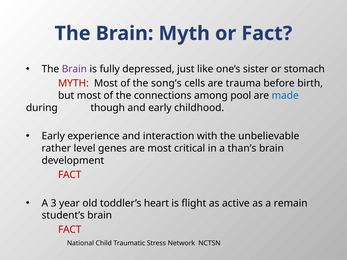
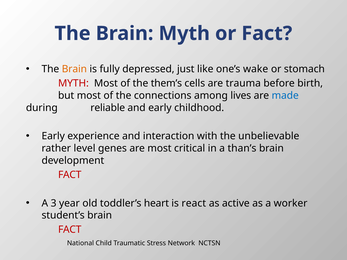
Brain at (74, 69) colour: purple -> orange
sister: sister -> wake
song’s: song’s -> them’s
pool: pool -> lives
though: though -> reliable
flight: flight -> react
remain: remain -> worker
